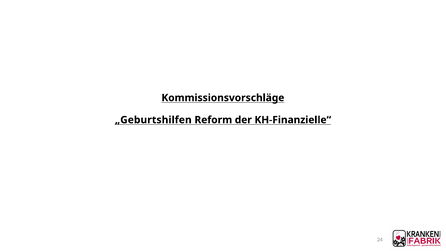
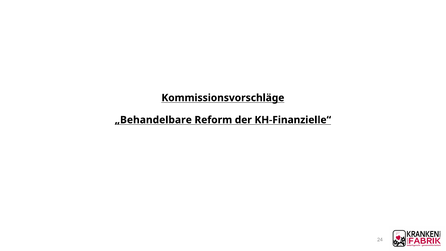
„Geburtshilfen: „Geburtshilfen -> „Behandelbare
